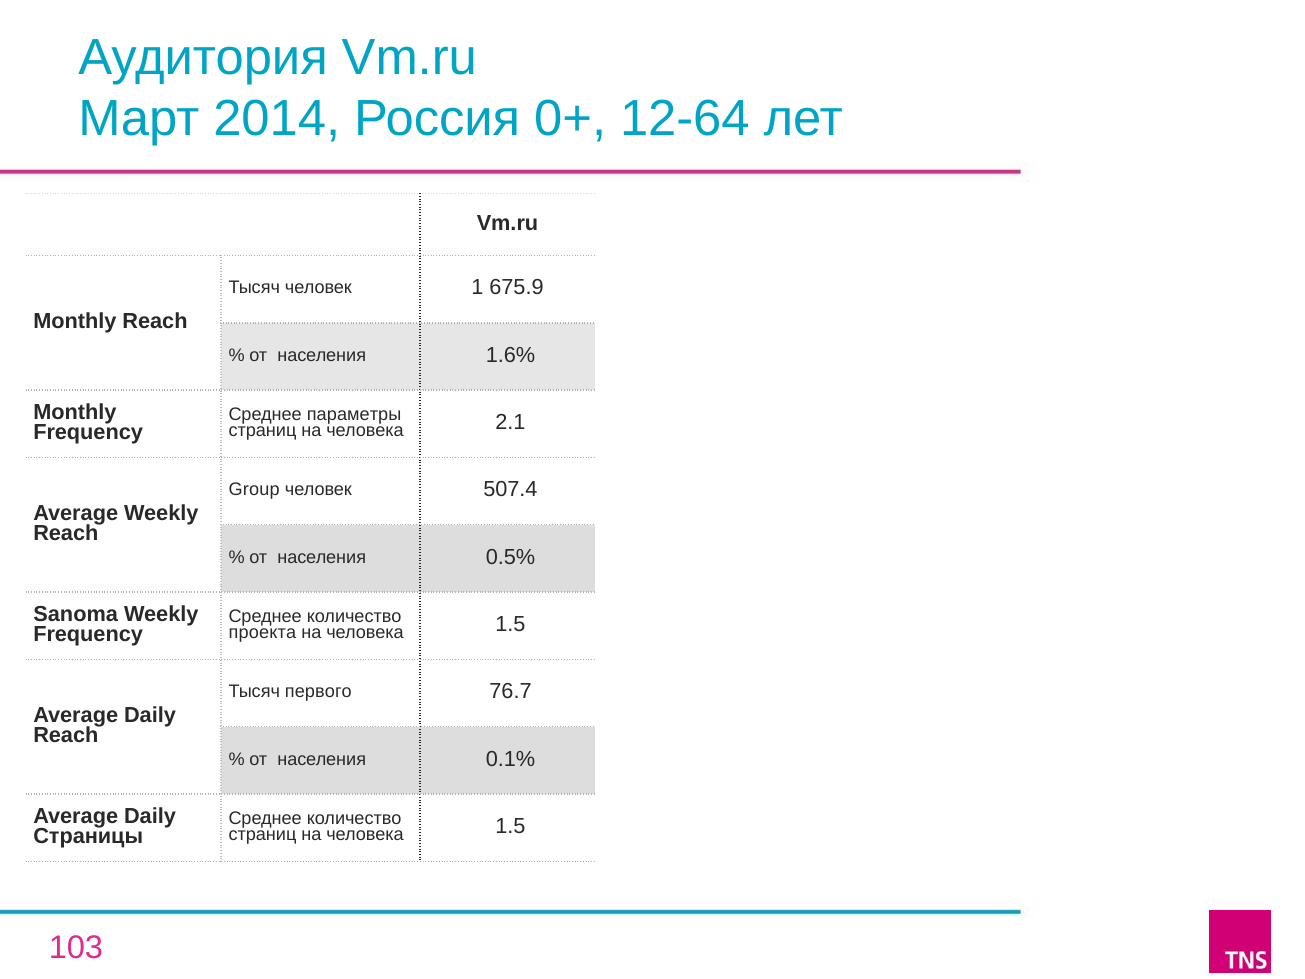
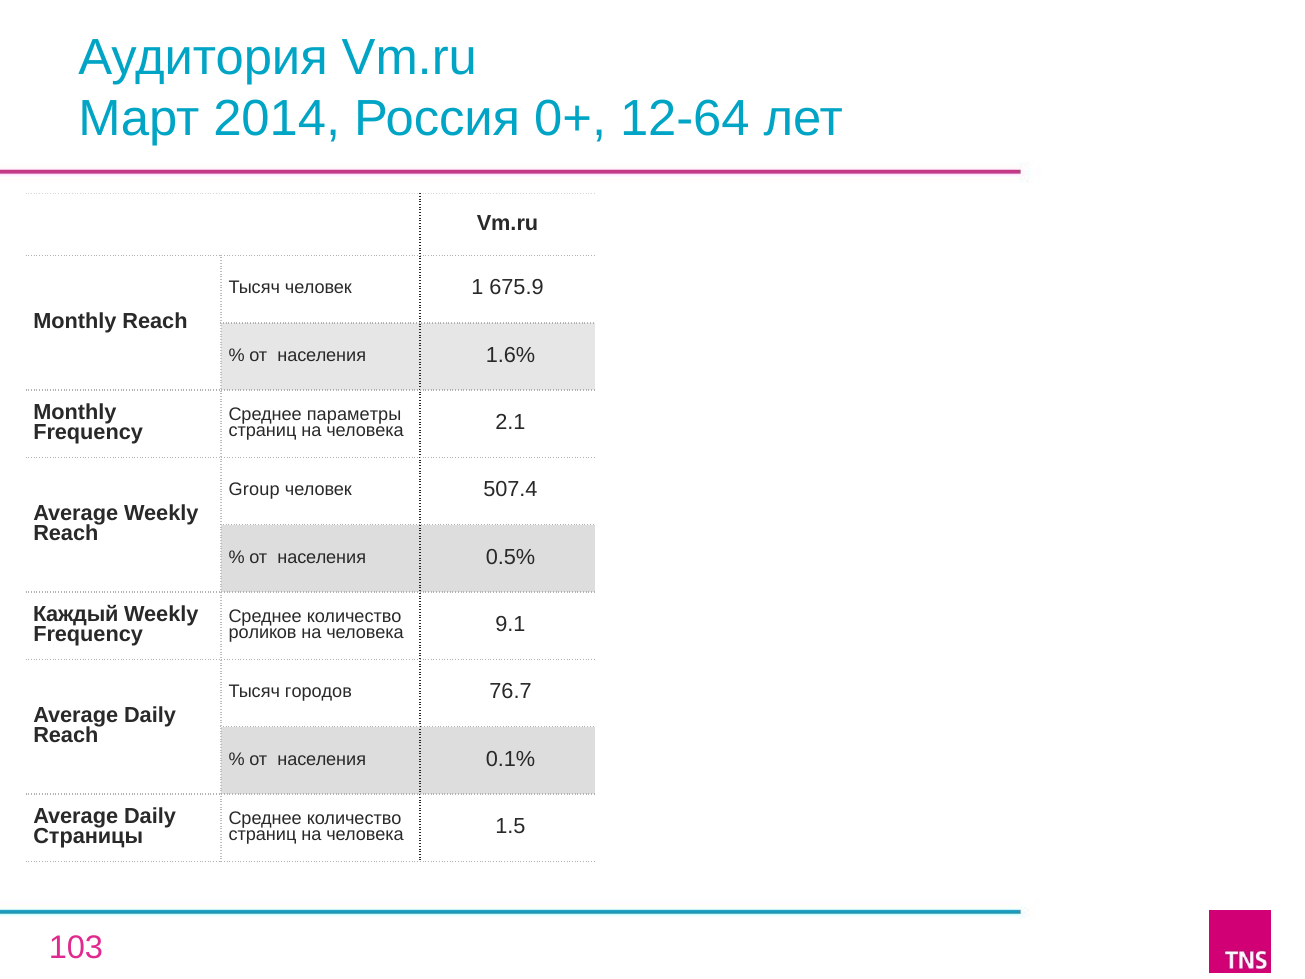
Sanoma: Sanoma -> Каждый
проекта: проекта -> роликов
1.5 at (510, 624): 1.5 -> 9.1
первого: первого -> городов
